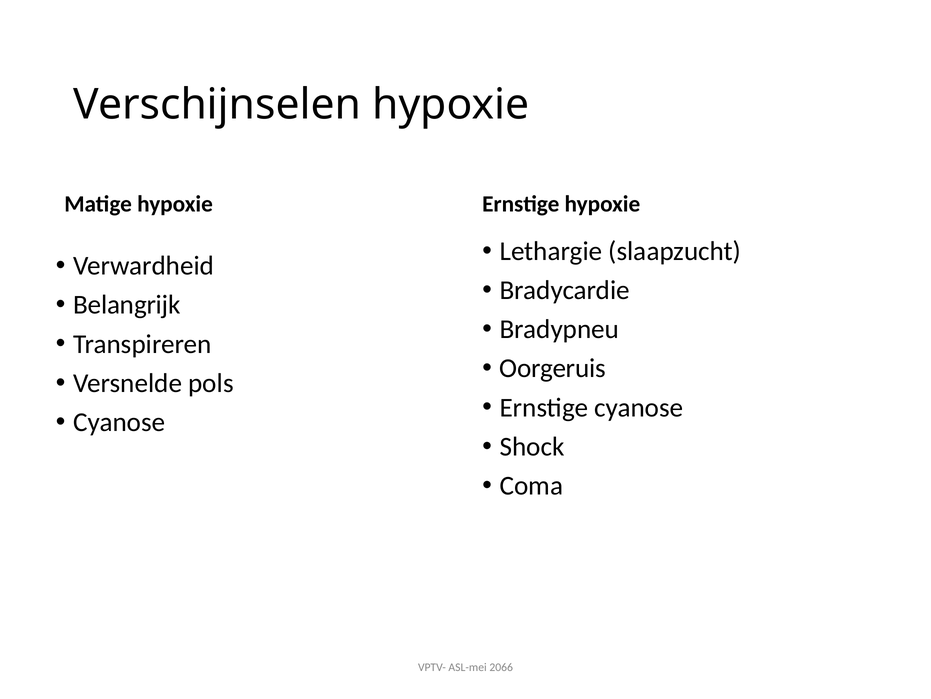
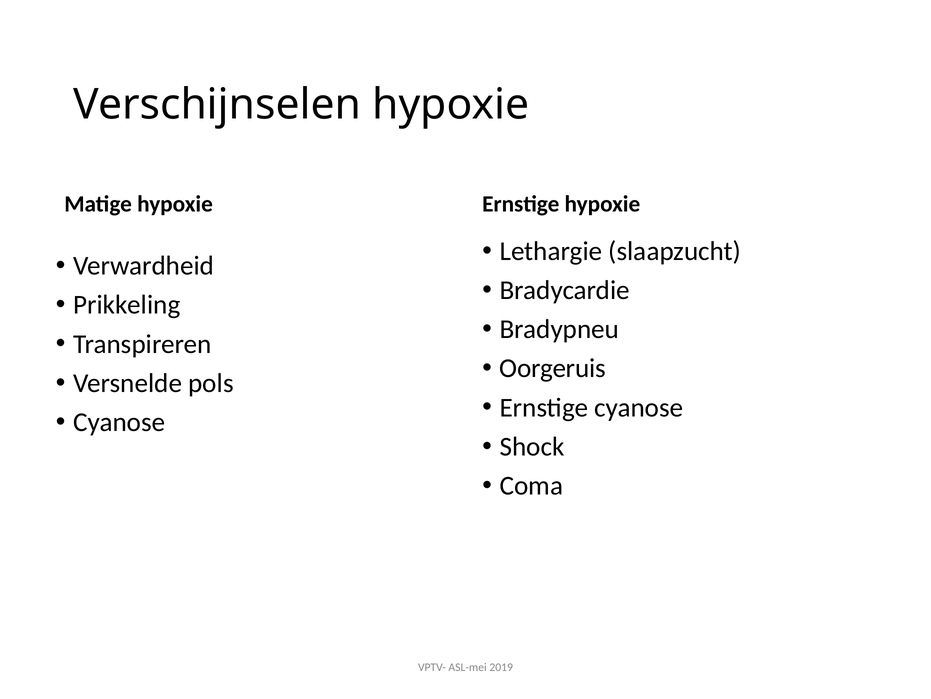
Belangrijk: Belangrijk -> Prikkeling
2066: 2066 -> 2019
